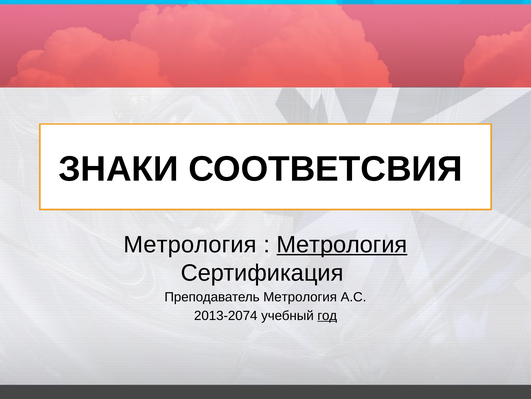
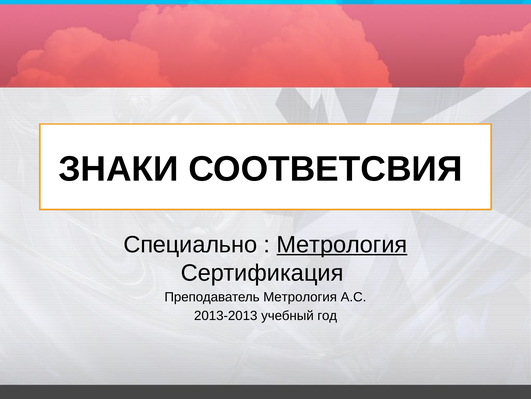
Метрология at (190, 244): Метрология -> Специально
2013-2074: 2013-2074 -> 2013-2013
год underline: present -> none
